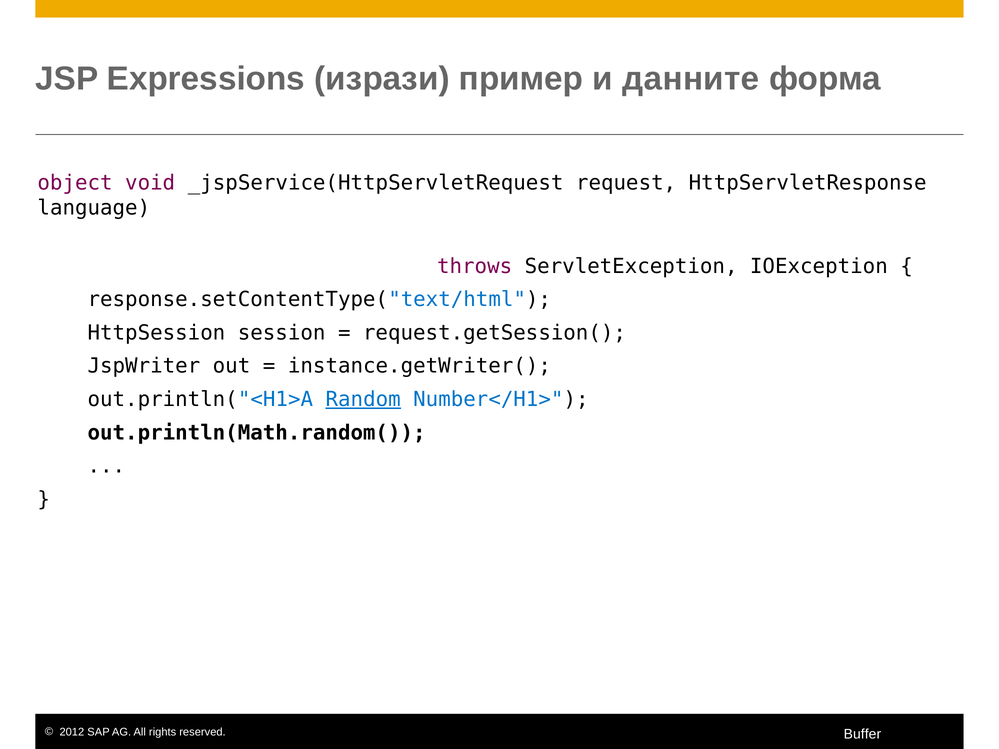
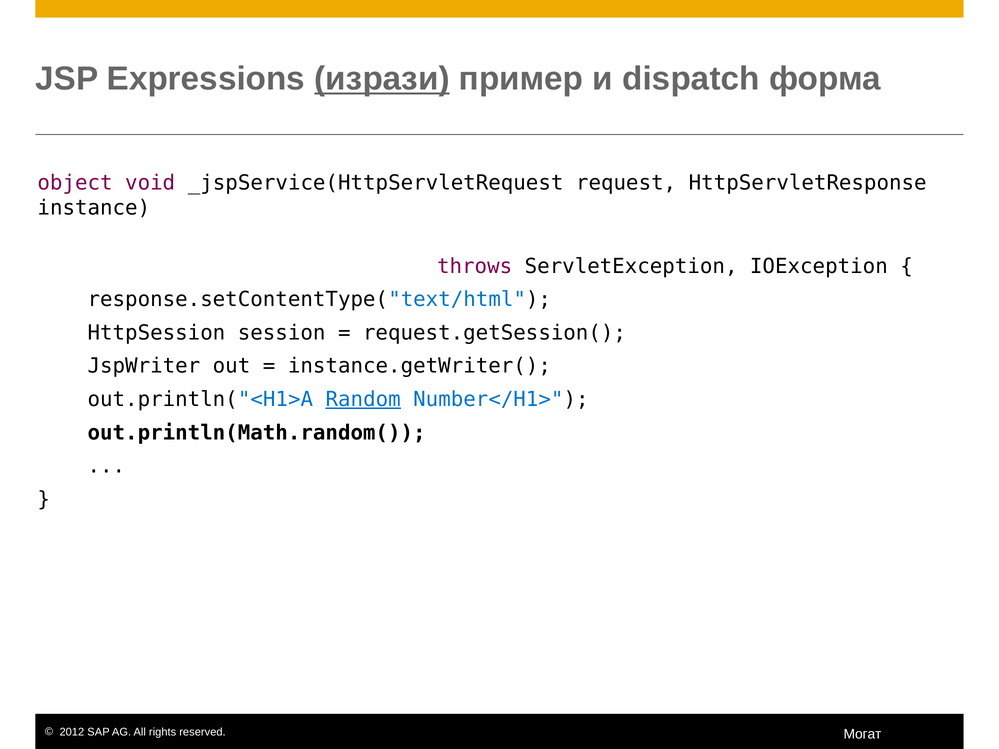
изрази underline: none -> present
данните: данните -> dispatch
language: language -> instance
Buffer: Buffer -> Могат
